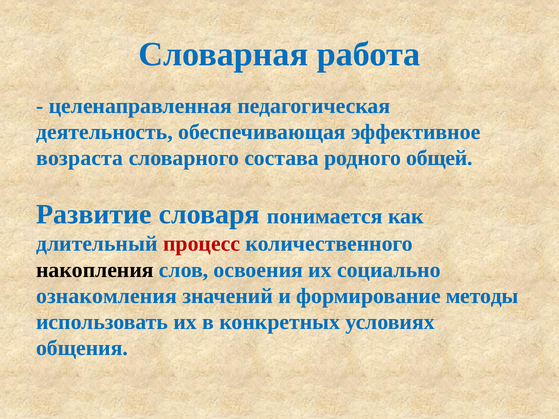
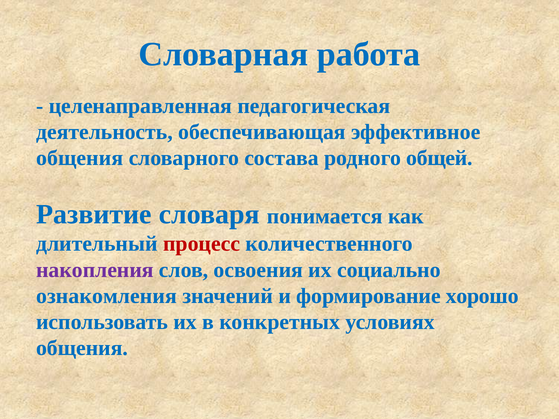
возраста at (80, 158): возраста -> общения
накопления colour: black -> purple
методы: методы -> хорошо
